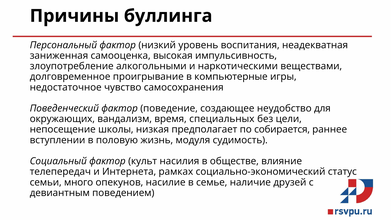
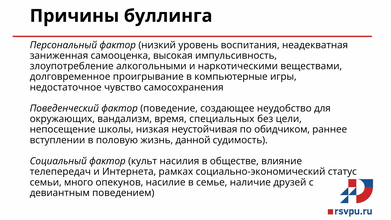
предполагает: предполагает -> неустойчивая
собирается: собирается -> обидчиком
модуля: модуля -> данной
